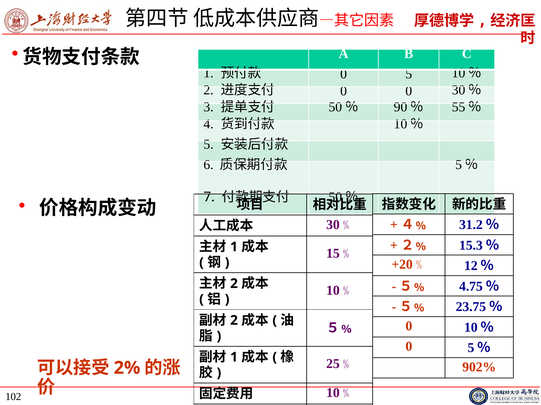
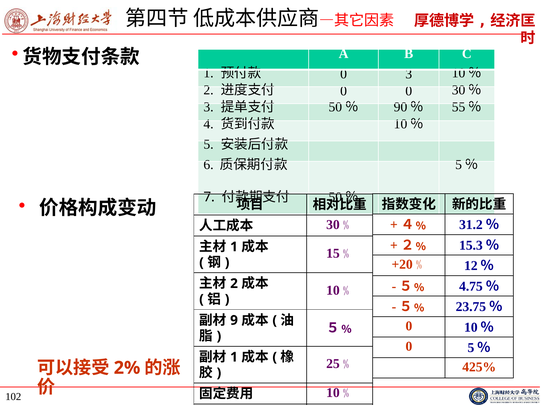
0 5: 5 -> 3
2 at (234, 321): 2 -> 9
902%: 902% -> 425%
